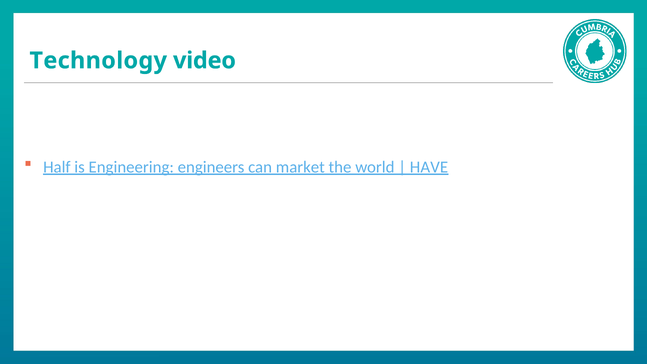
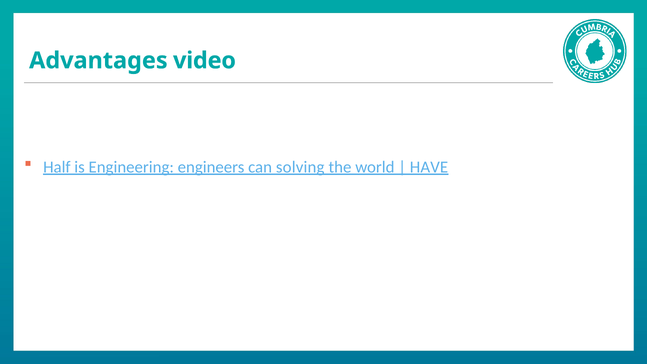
Technology: Technology -> Advantages
market: market -> solving
